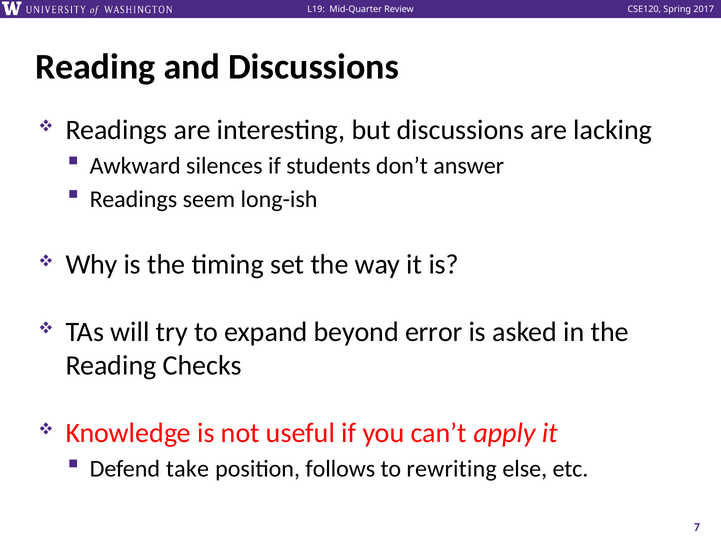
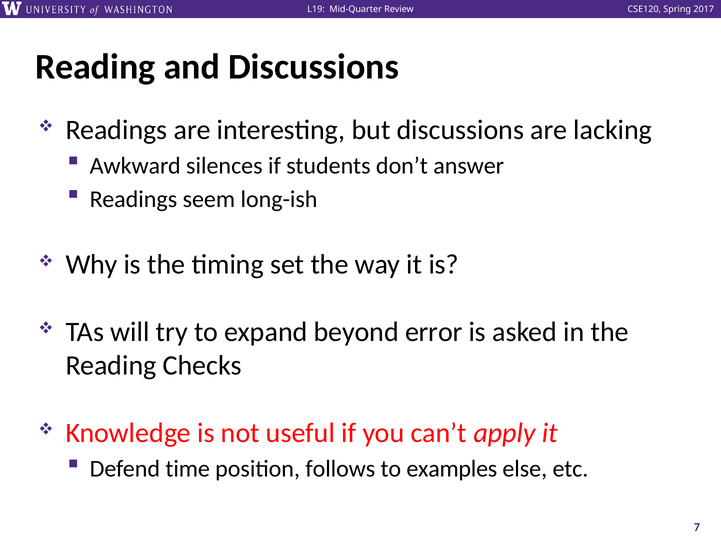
take: take -> time
rewriting: rewriting -> examples
